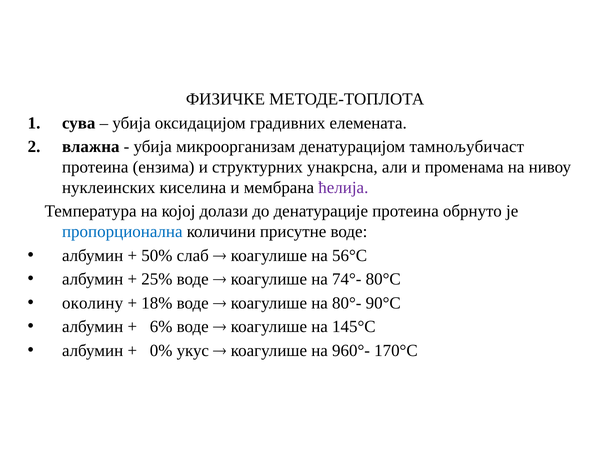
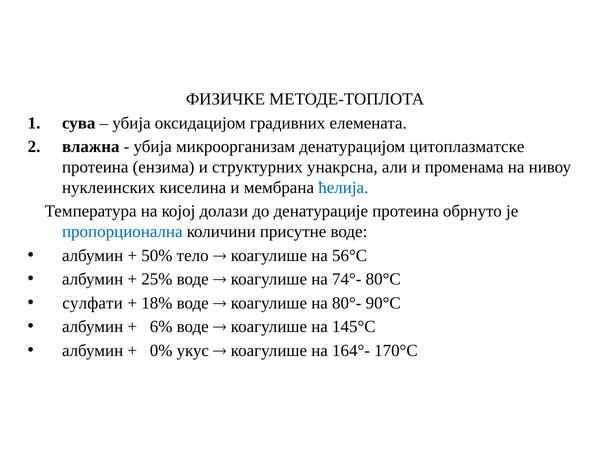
тамнољубичаст: тамнољубичаст -> цитоплазматске
ћелија colour: purple -> blue
слаб: слаб -> тело
околину: околину -> сулфати
960°-: 960°- -> 164°-
